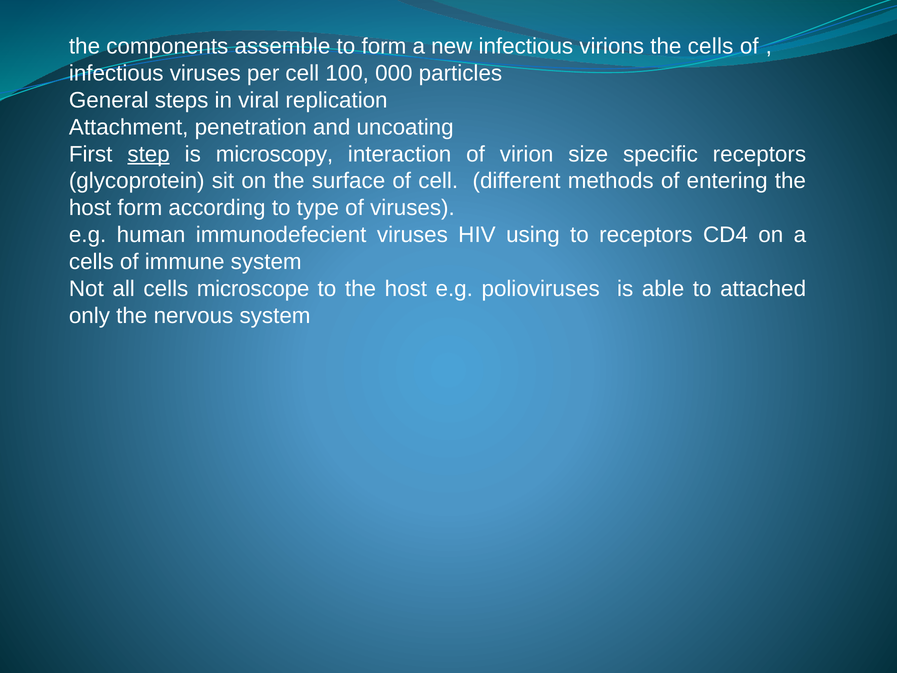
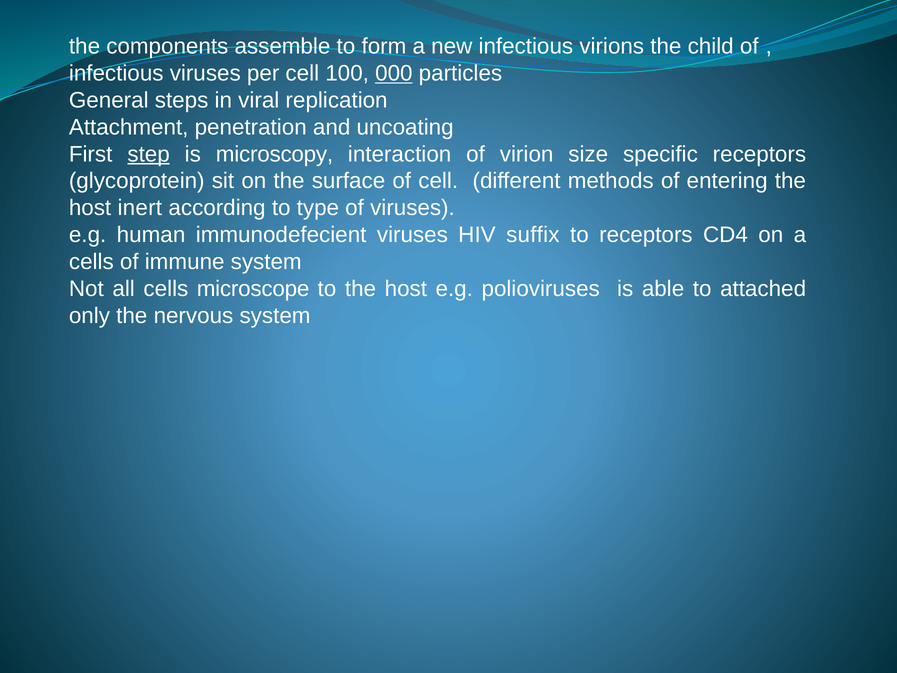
the cells: cells -> child
000 underline: none -> present
host form: form -> inert
using: using -> suffix
